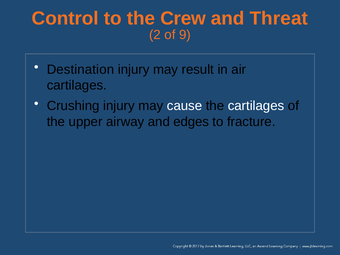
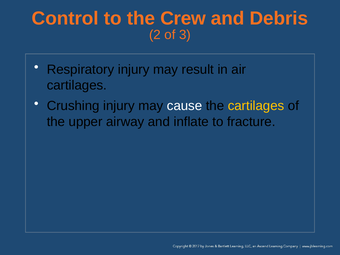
Threat: Threat -> Debris
9: 9 -> 3
Destination: Destination -> Respiratory
cartilages at (256, 106) colour: white -> yellow
edges: edges -> inflate
